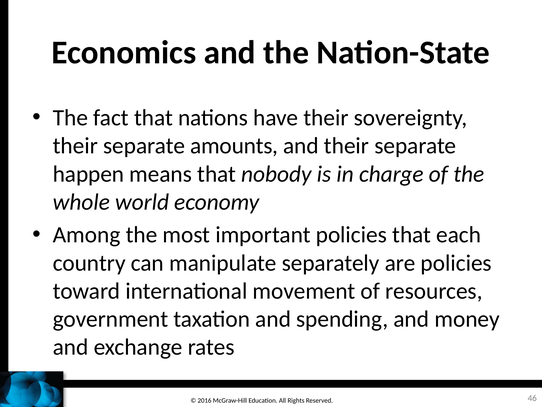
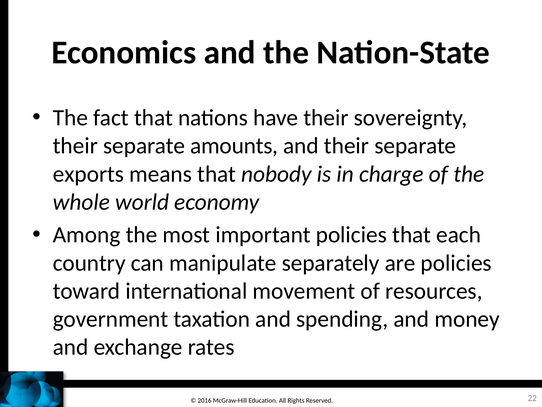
happen: happen -> exports
46: 46 -> 22
